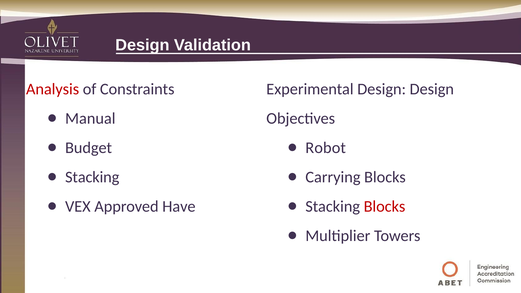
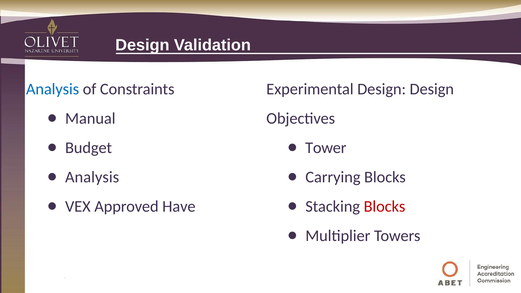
Analysis at (53, 89) colour: red -> blue
Robot: Robot -> Tower
Stacking at (92, 177): Stacking -> Analysis
